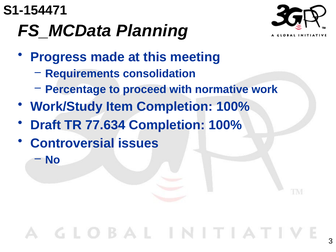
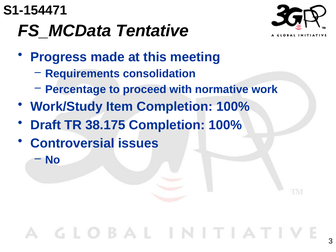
Planning: Planning -> Tentative
77.634: 77.634 -> 38.175
